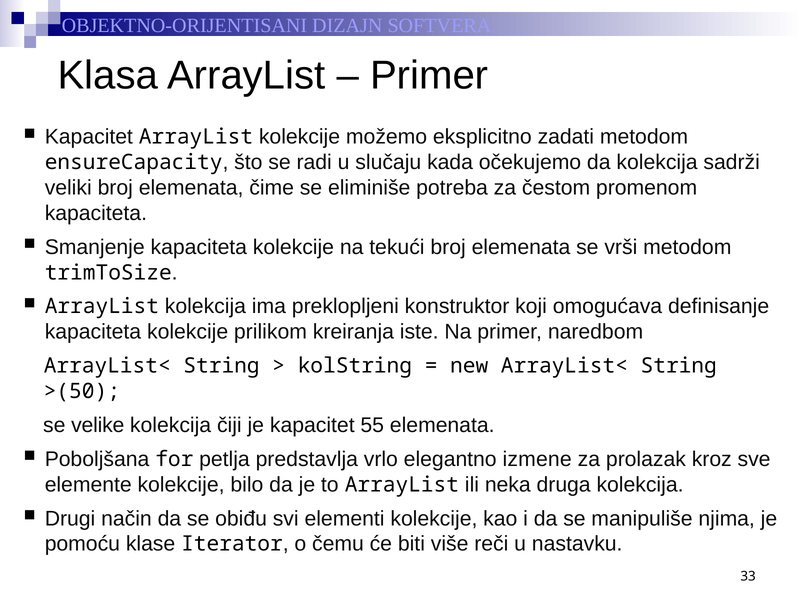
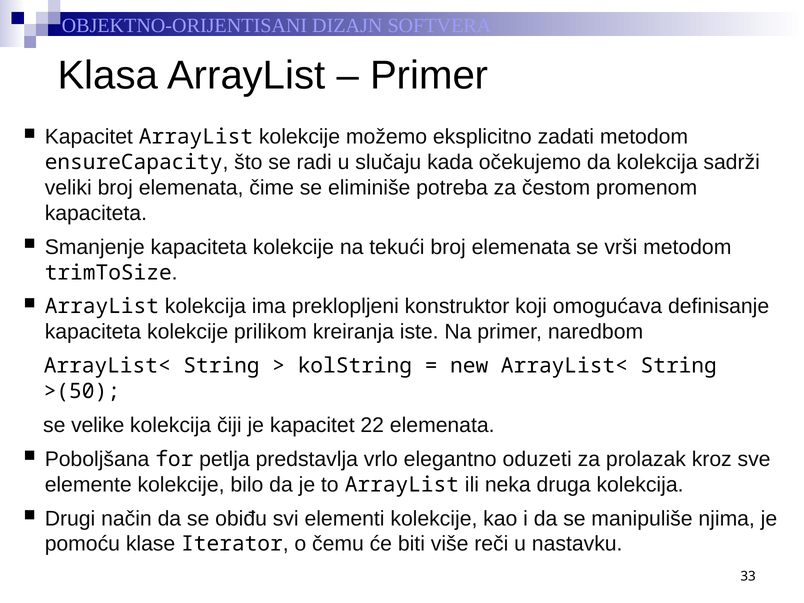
55: 55 -> 22
izmene: izmene -> oduzeti
